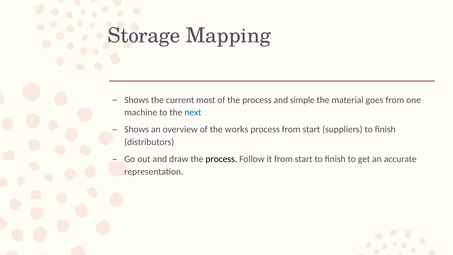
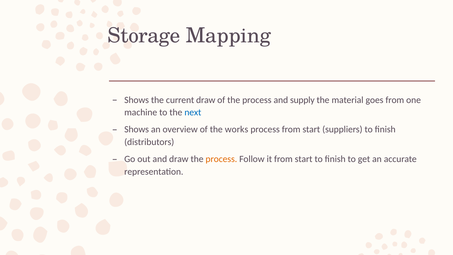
current most: most -> draw
simple: simple -> supply
process at (221, 159) colour: black -> orange
